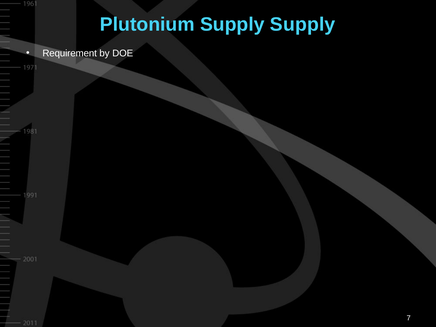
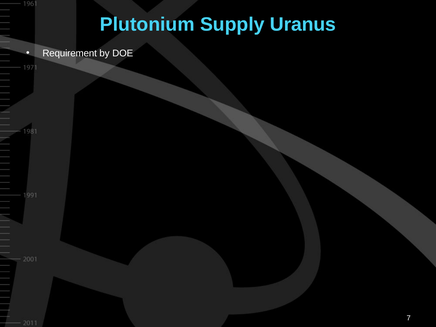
Supply Supply: Supply -> Uranus
